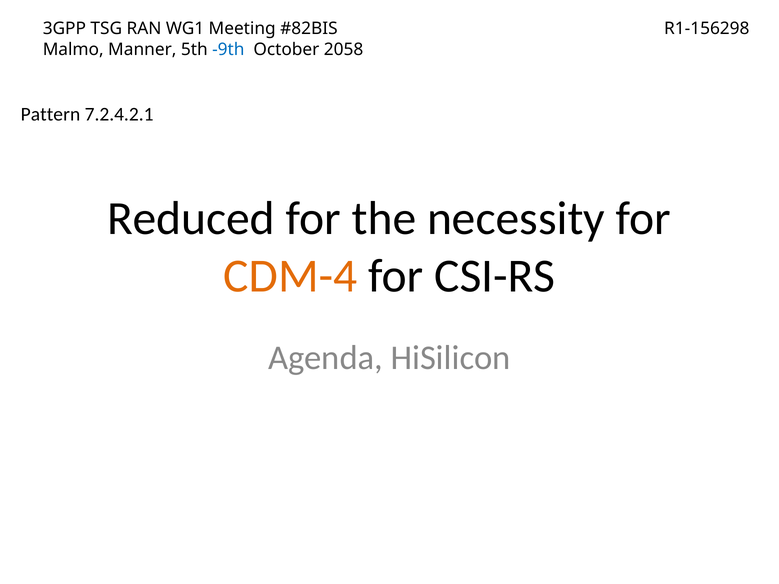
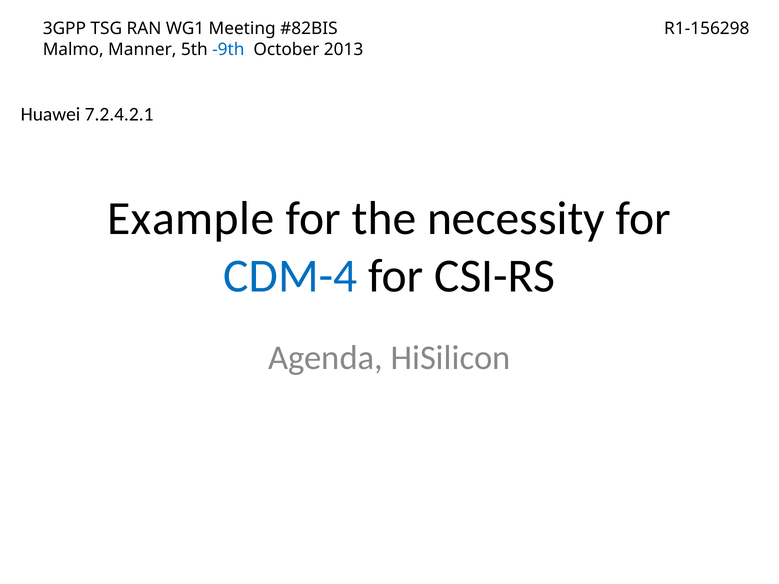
2058: 2058 -> 2013
Pattern: Pattern -> Huawei
Reduced: Reduced -> Example
CDM-4 colour: orange -> blue
